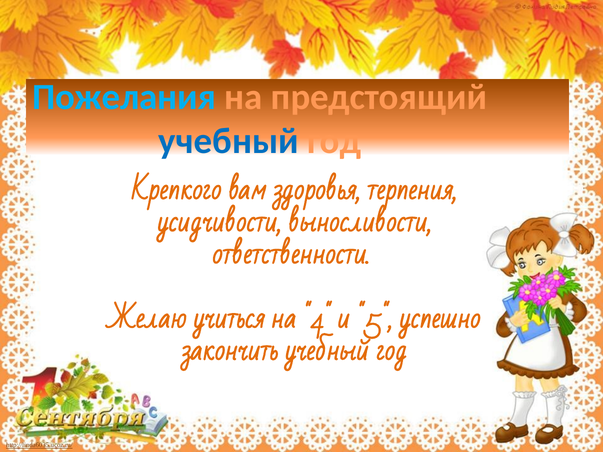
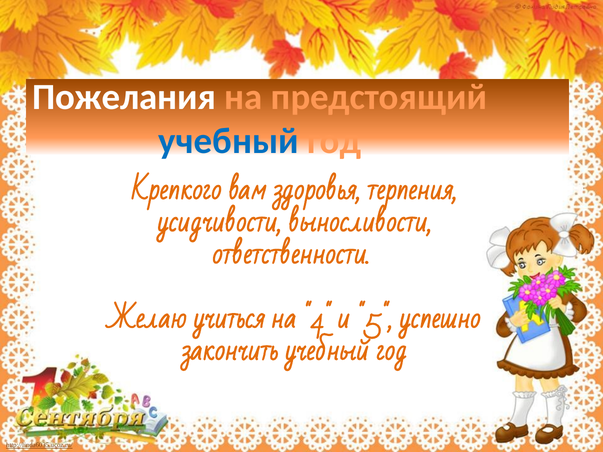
Пожелания colour: light blue -> white
